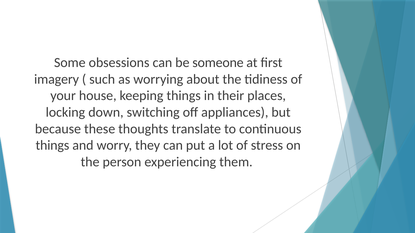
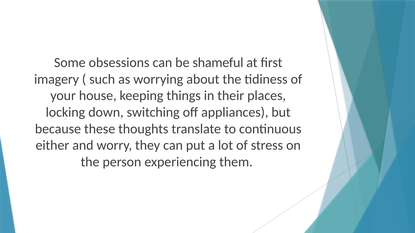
someone: someone -> shameful
things at (52, 146): things -> either
